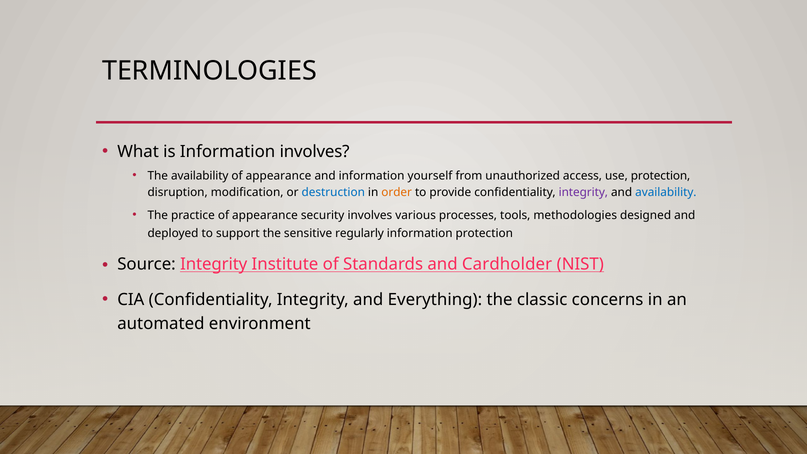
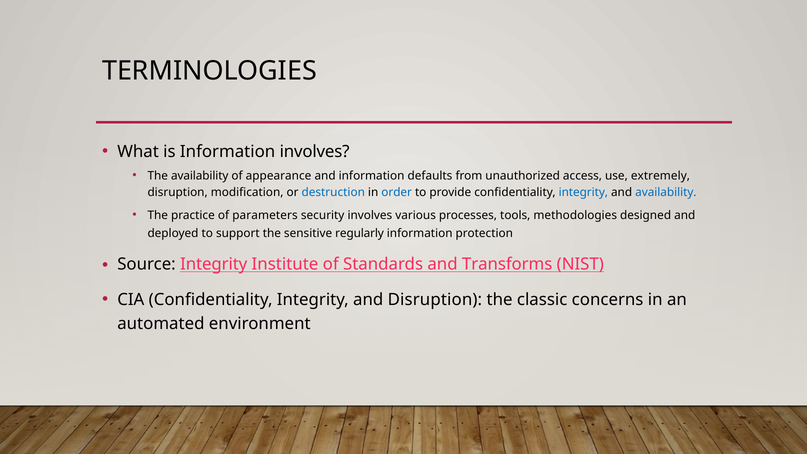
yourself: yourself -> defaults
use protection: protection -> extremely
order colour: orange -> blue
integrity at (583, 193) colour: purple -> blue
practice of appearance: appearance -> parameters
Cardholder: Cardholder -> Transforms
and Everything: Everything -> Disruption
